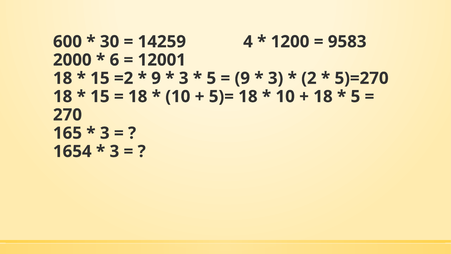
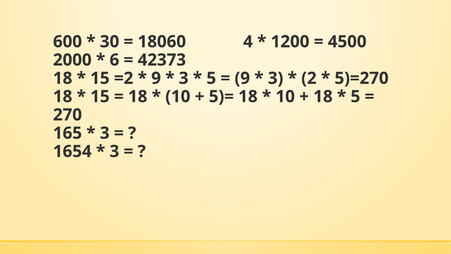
14259: 14259 -> 18060
9583: 9583 -> 4500
12001: 12001 -> 42373
